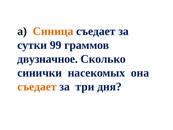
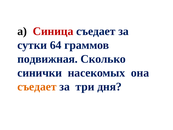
Синица colour: orange -> red
99: 99 -> 64
двузначное: двузначное -> подвижная
